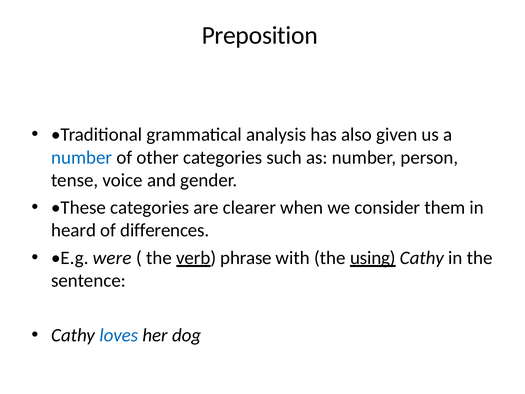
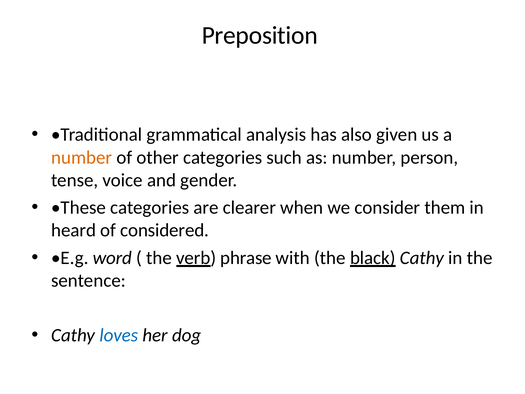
number at (82, 157) colour: blue -> orange
differences: differences -> considered
were: were -> word
using: using -> black
